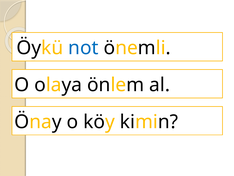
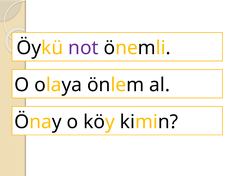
not colour: blue -> purple
